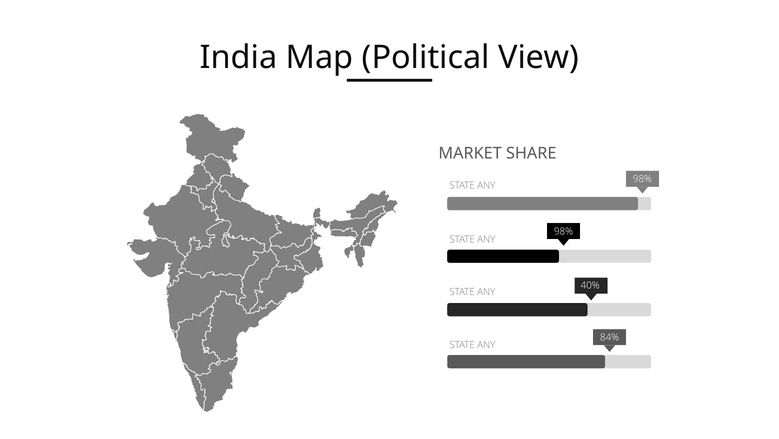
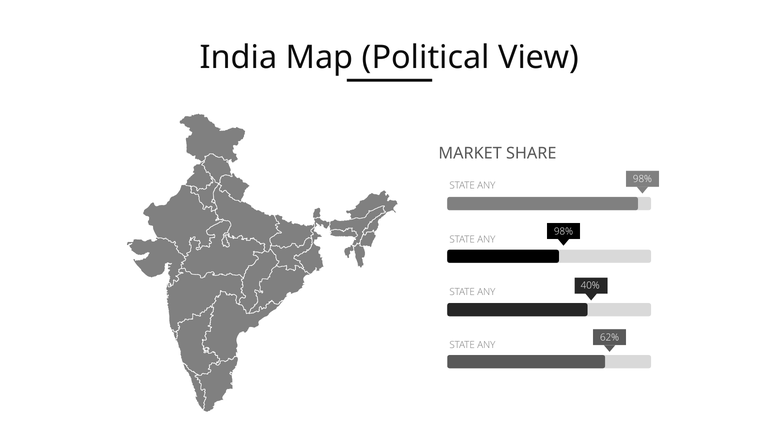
84%: 84% -> 62%
